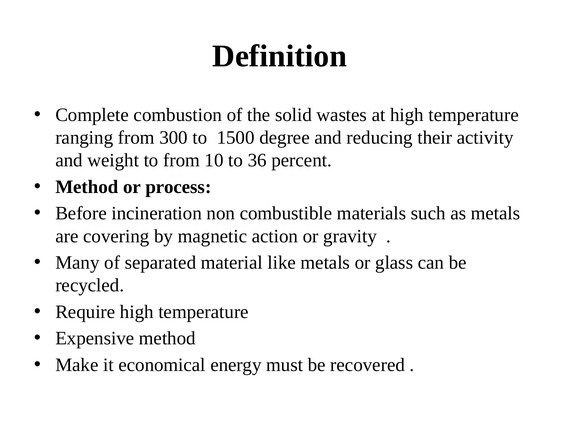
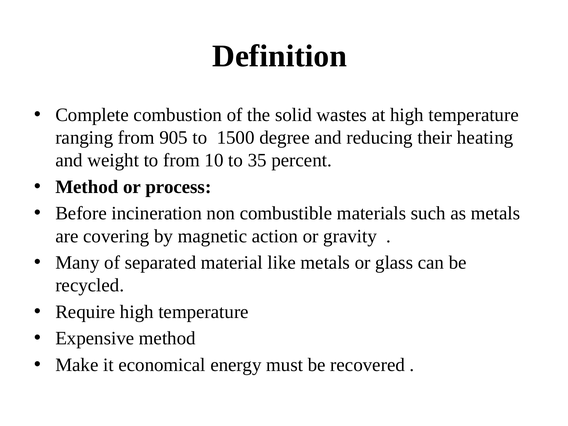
300: 300 -> 905
activity: activity -> heating
36: 36 -> 35
